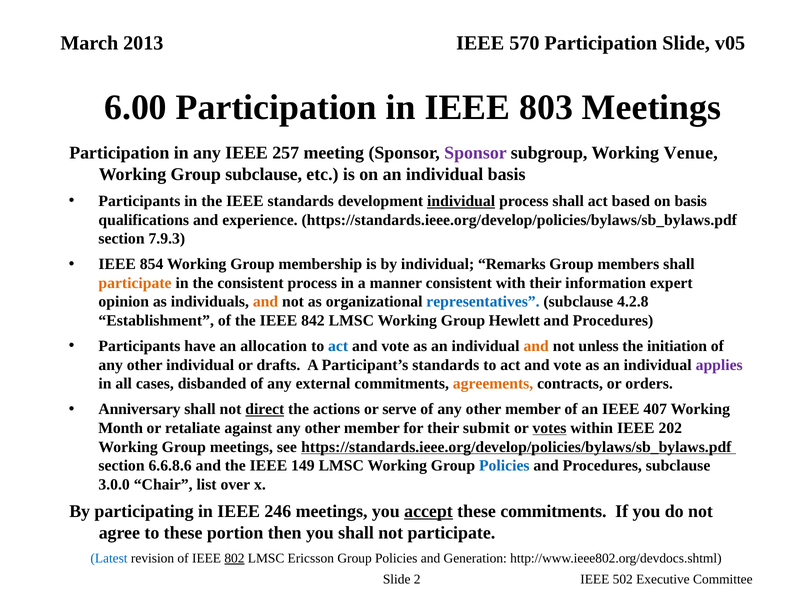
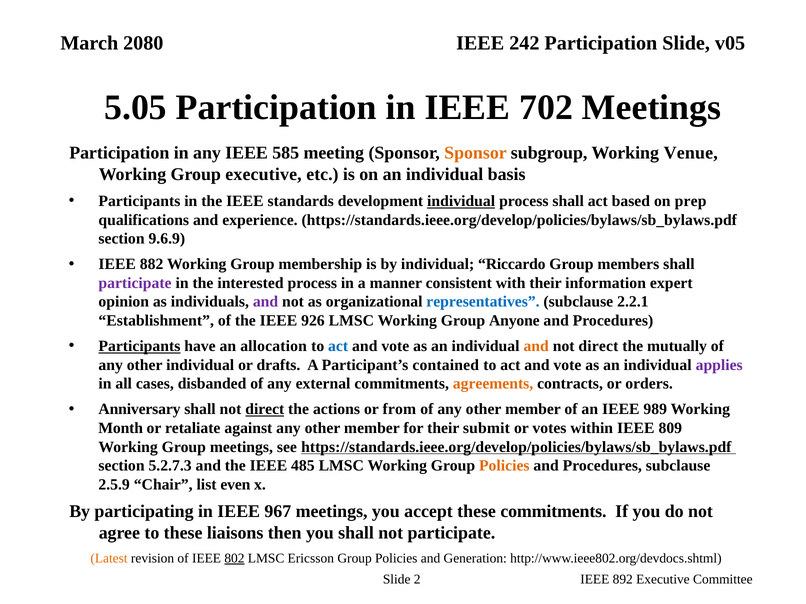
2013: 2013 -> 2080
570: 570 -> 242
6.00: 6.00 -> 5.05
803: 803 -> 702
257: 257 -> 585
Sponsor at (475, 153) colour: purple -> orange
Group subclause: subclause -> executive
on basis: basis -> prep
7.9.3: 7.9.3 -> 9.6.9
854: 854 -> 882
Remarks: Remarks -> Riccardo
participate at (135, 283) colour: orange -> purple
the consistent: consistent -> interested
and at (266, 302) colour: orange -> purple
4.2.8: 4.2.8 -> 2.2.1
842: 842 -> 926
Hewlett: Hewlett -> Anyone
Participants at (139, 346) underline: none -> present
unless at (599, 346): unless -> direct
initiation: initiation -> mutually
Participant’s standards: standards -> contained
serve: serve -> from
407: 407 -> 989
votes underline: present -> none
202: 202 -> 809
6.6.8.6: 6.6.8.6 -> 5.2.7.3
149: 149 -> 485
Policies at (504, 466) colour: blue -> orange
3.0.0: 3.0.0 -> 2.5.9
over: over -> even
246: 246 -> 967
accept underline: present -> none
portion: portion -> liaisons
Latest colour: blue -> orange
502: 502 -> 892
